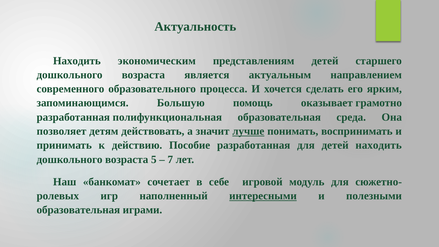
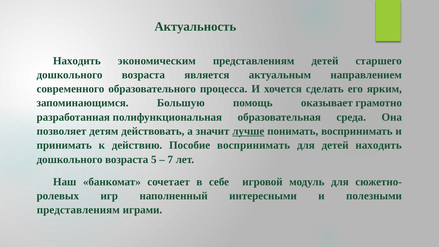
Пособие разработанная: разработанная -> воспринимать
интересными underline: present -> none
образовательная at (78, 210): образовательная -> представлениям
